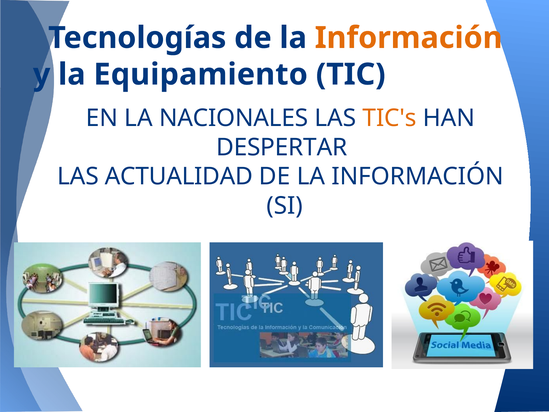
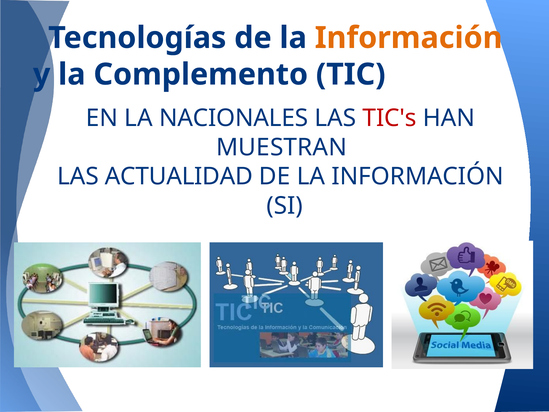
Equipamiento: Equipamiento -> Complemento
TIC's colour: orange -> red
DESPERTAR: DESPERTAR -> MUESTRAN
